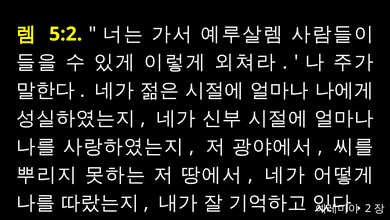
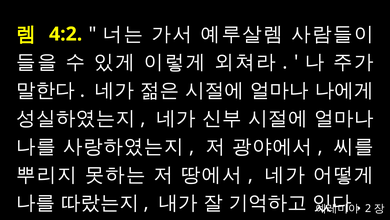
5:2: 5:2 -> 4:2
